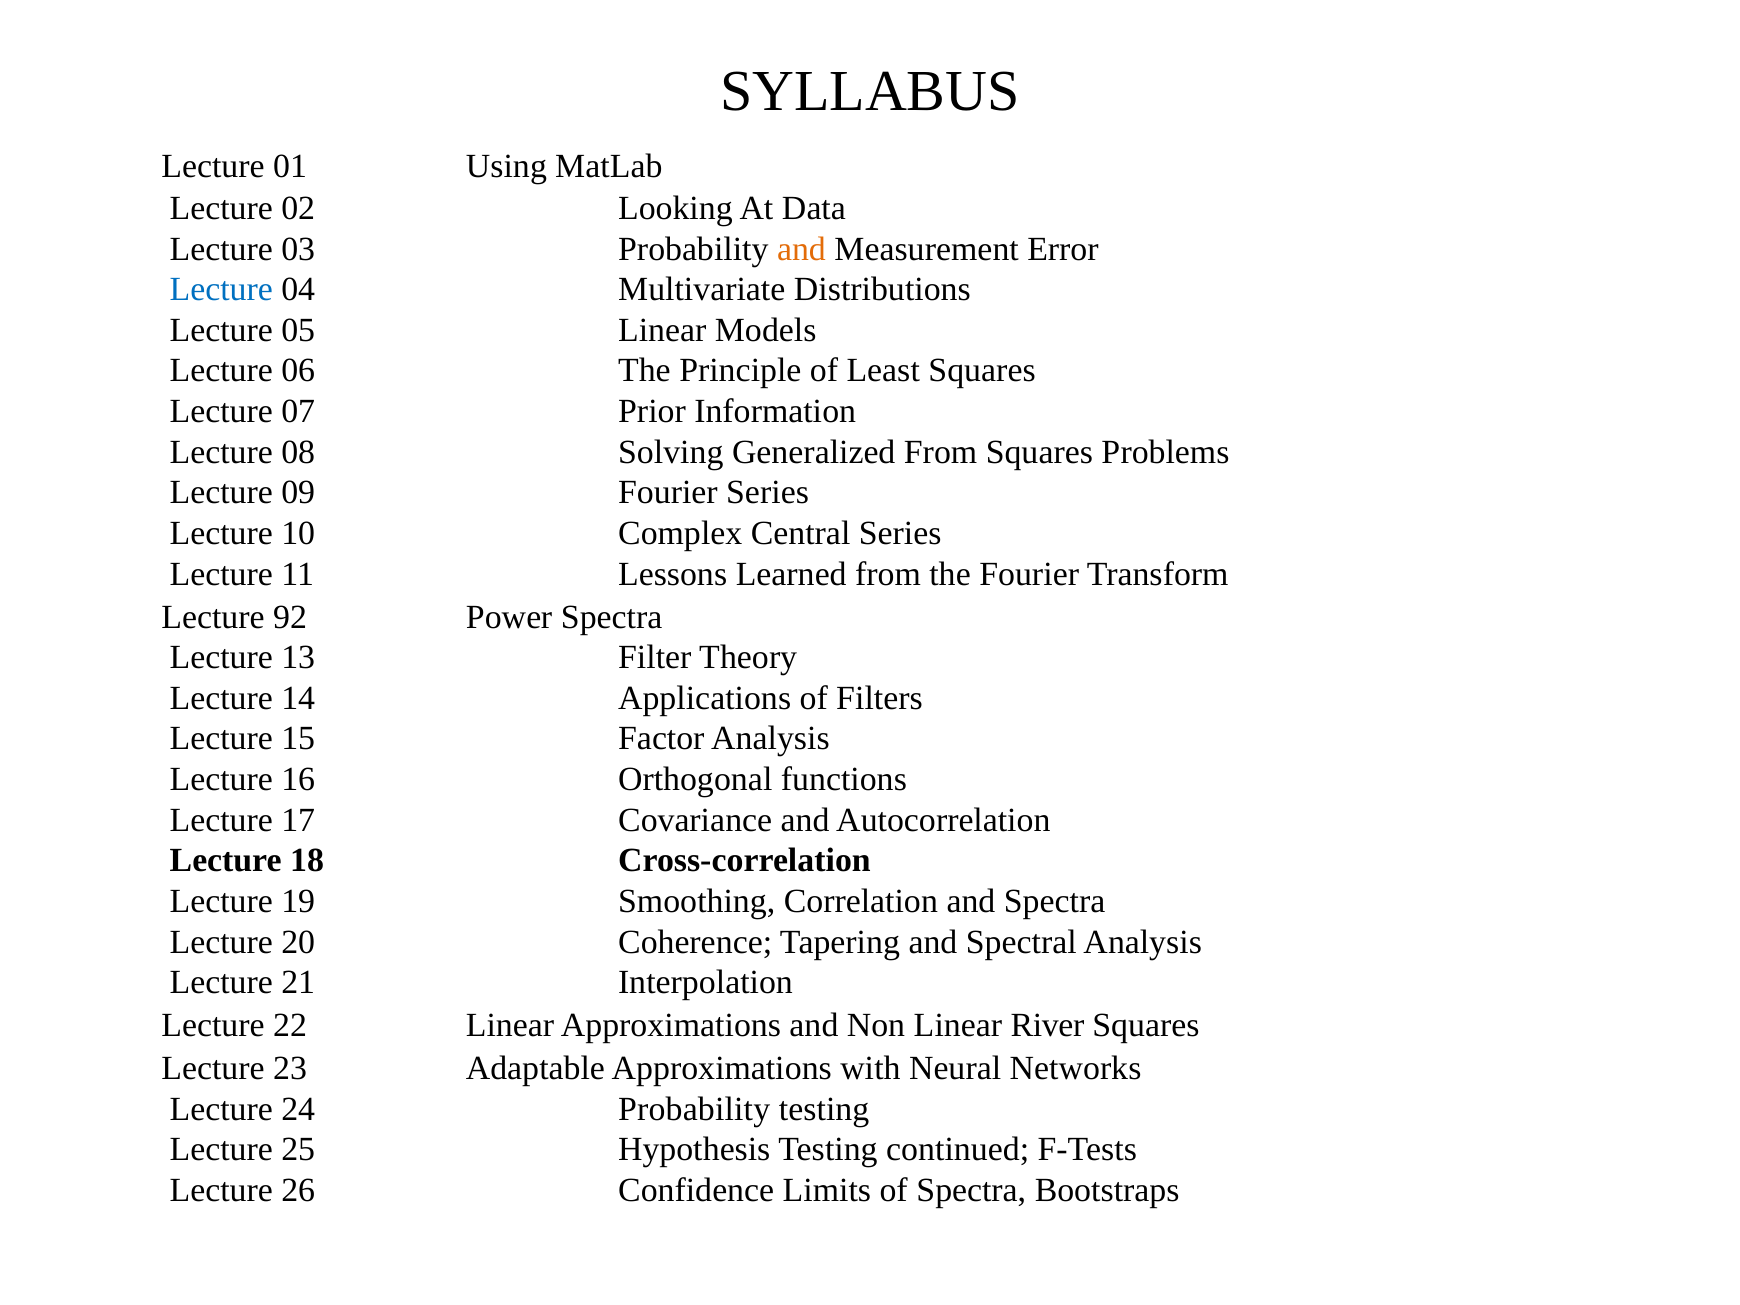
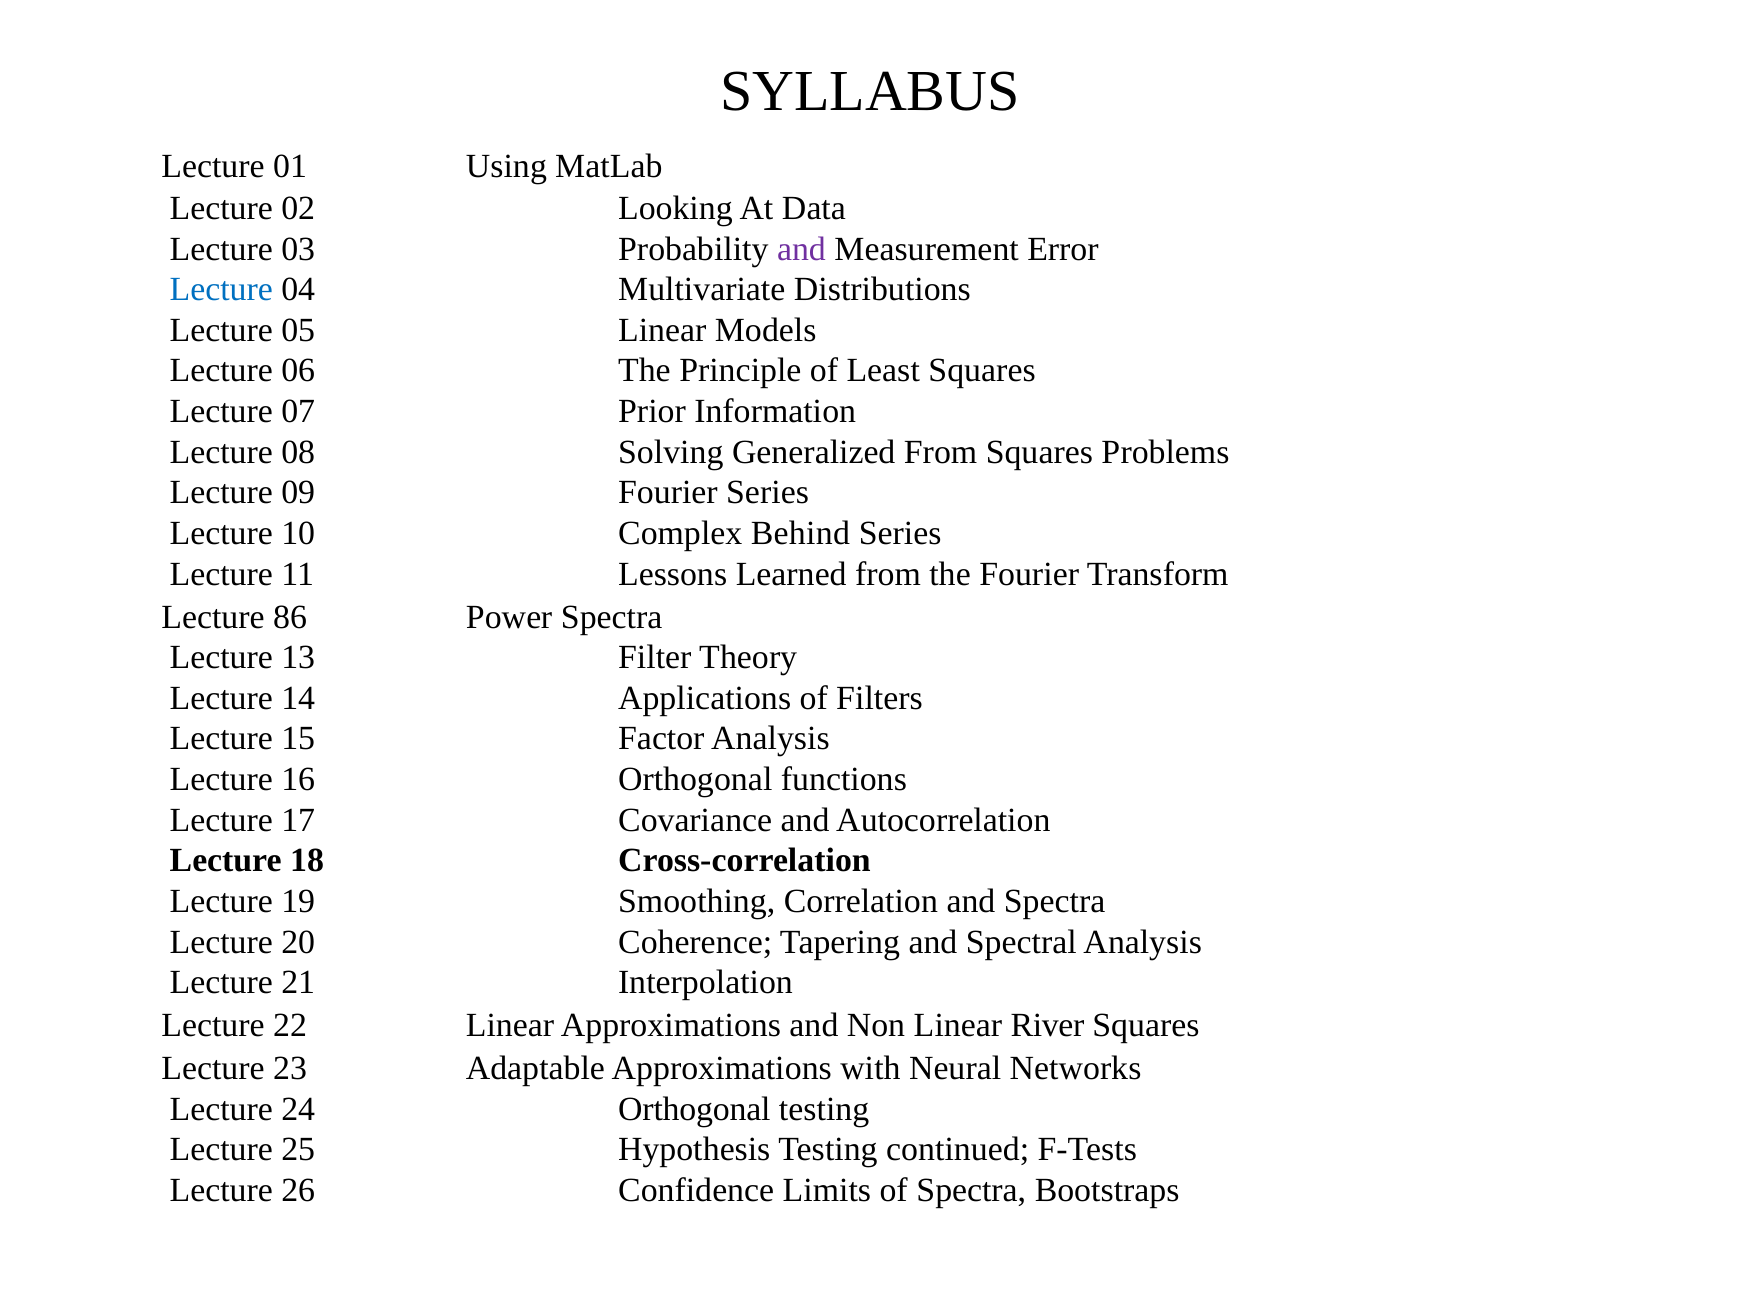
and at (801, 249) colour: orange -> purple
Central: Central -> Behind
92: 92 -> 86
24 Probability: Probability -> Orthogonal
